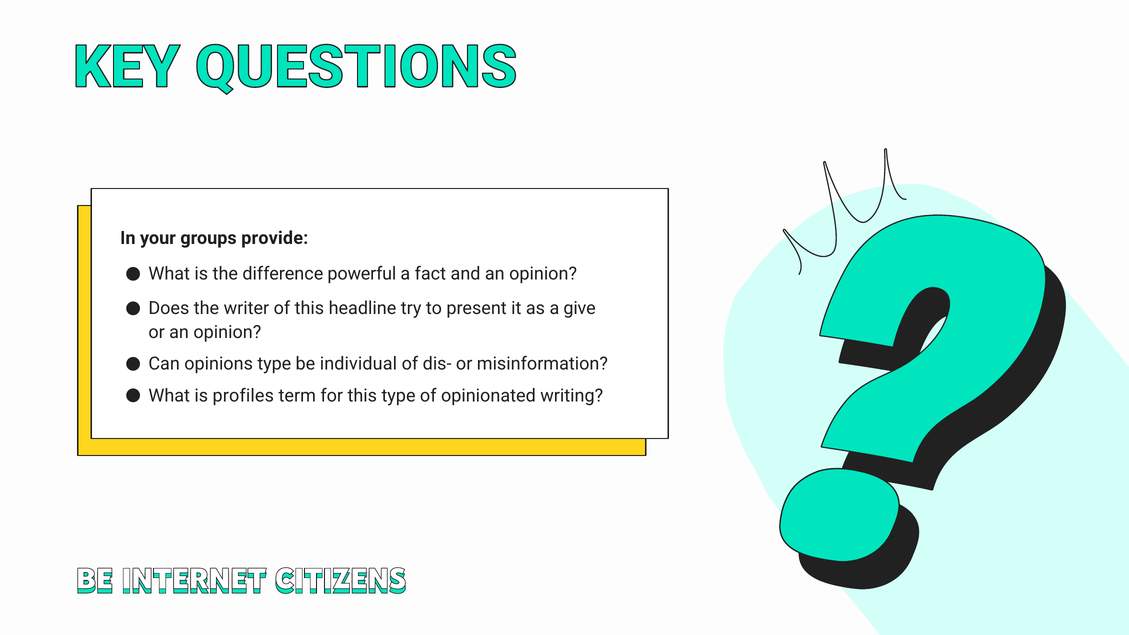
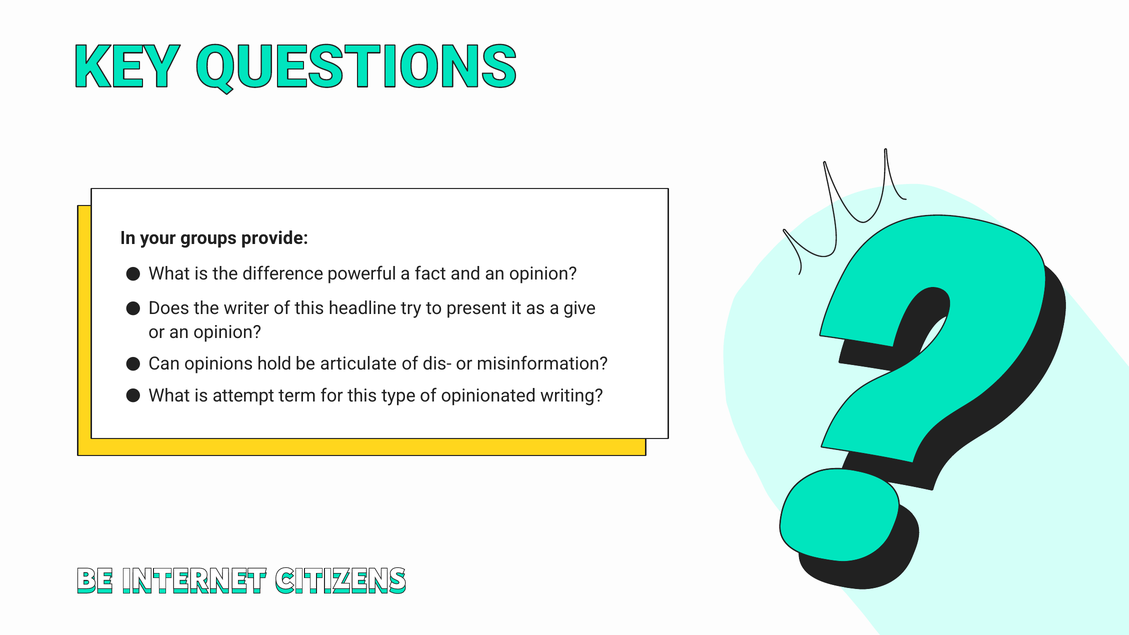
opinions type: type -> hold
individual: individual -> articulate
profiles: profiles -> attempt
